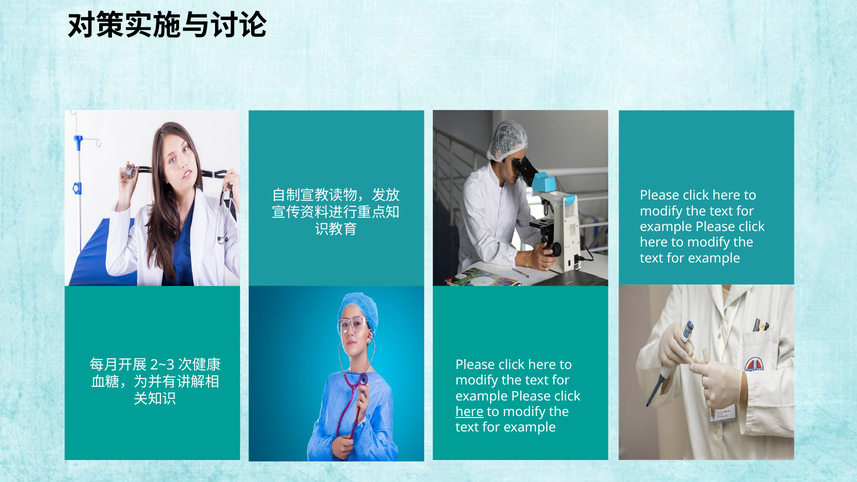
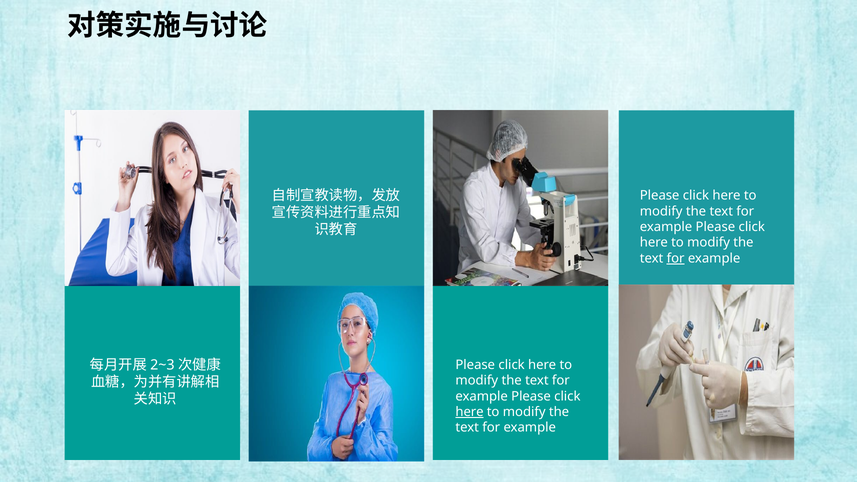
for at (676, 258) underline: none -> present
